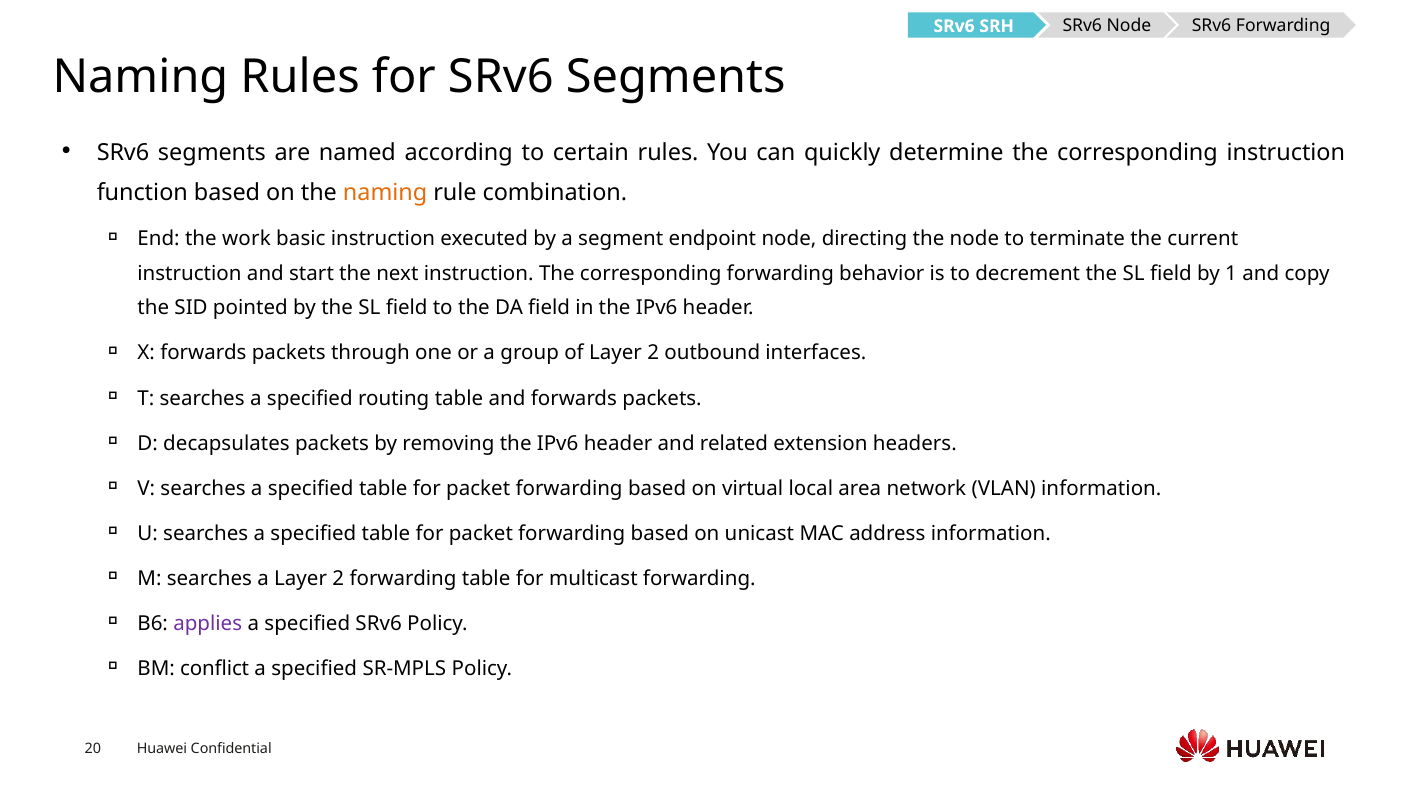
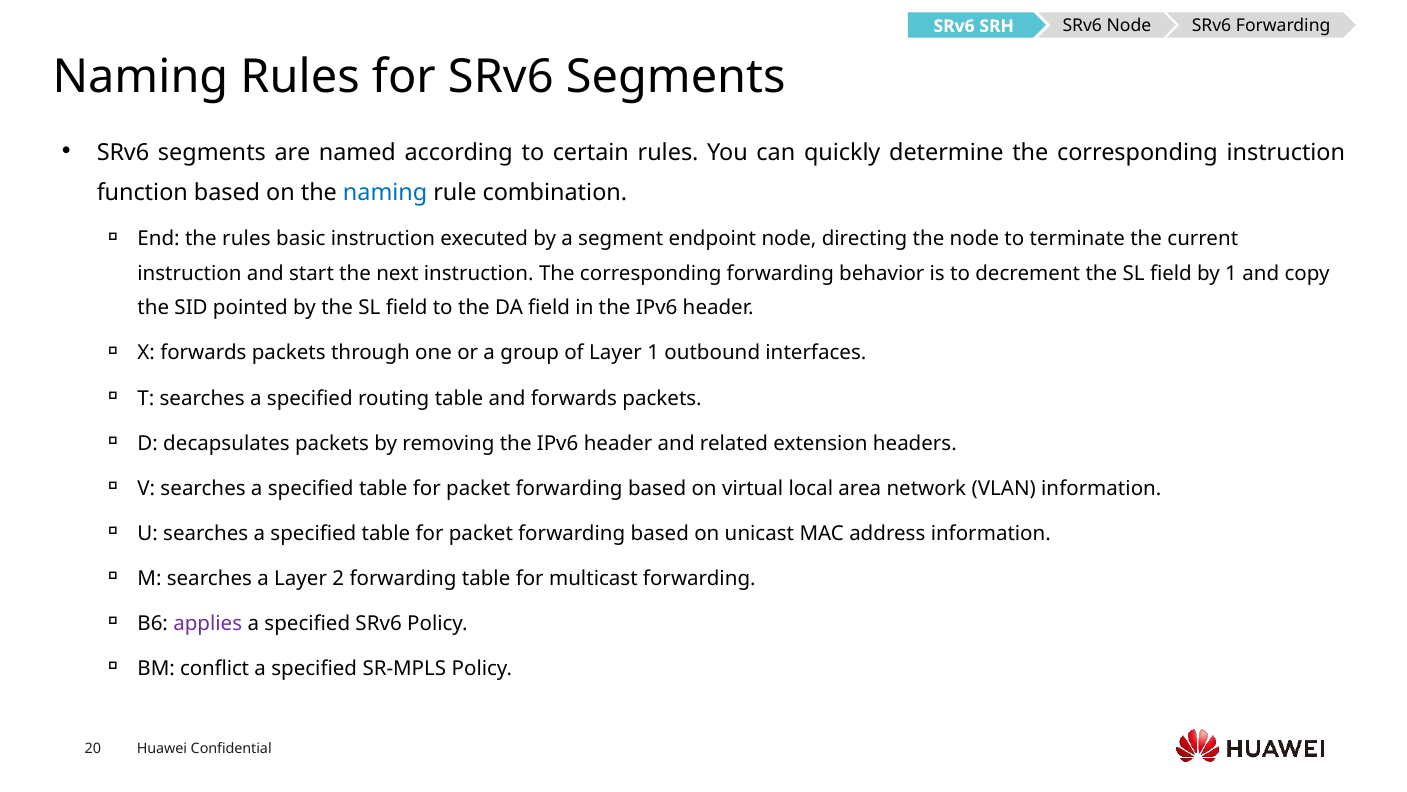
naming at (385, 192) colour: orange -> blue
the work: work -> rules
of Layer 2: 2 -> 1
